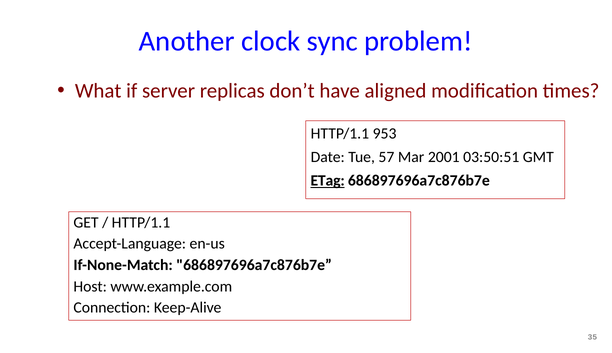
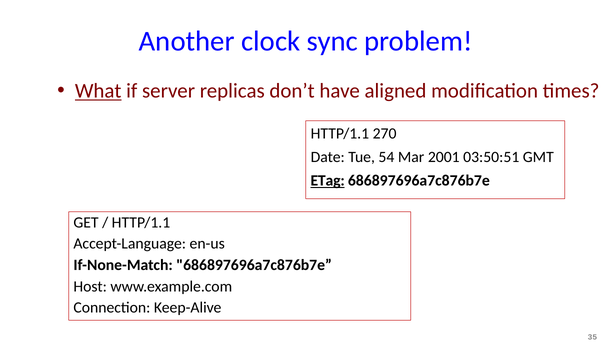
What underline: none -> present
953: 953 -> 270
57: 57 -> 54
